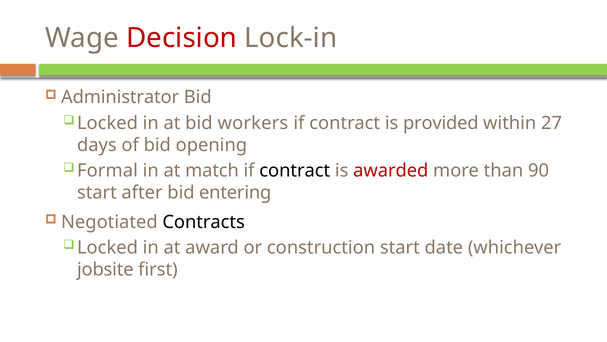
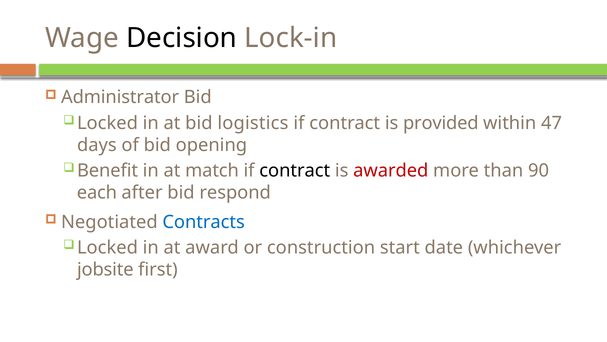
Decision colour: red -> black
workers: workers -> logistics
27: 27 -> 47
Formal: Formal -> Benefit
start at (97, 192): start -> each
entering: entering -> respond
Contracts colour: black -> blue
